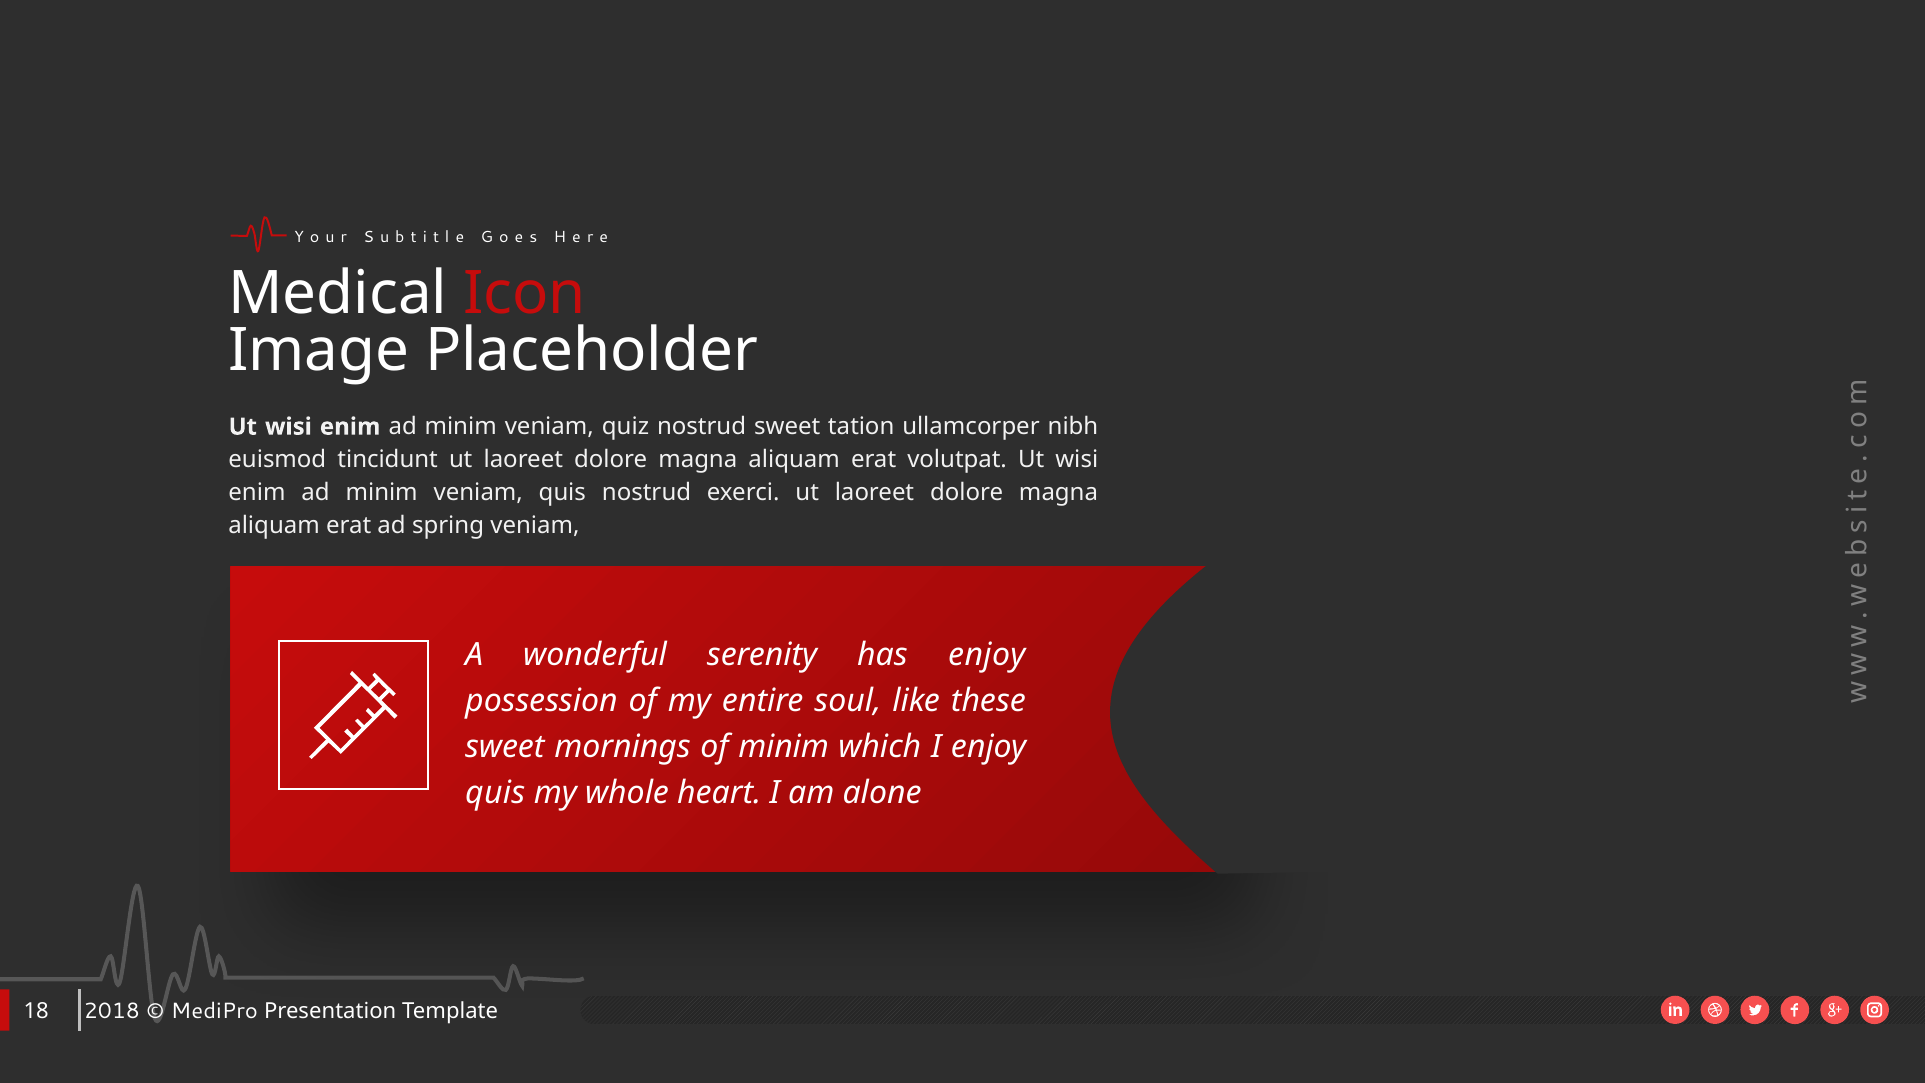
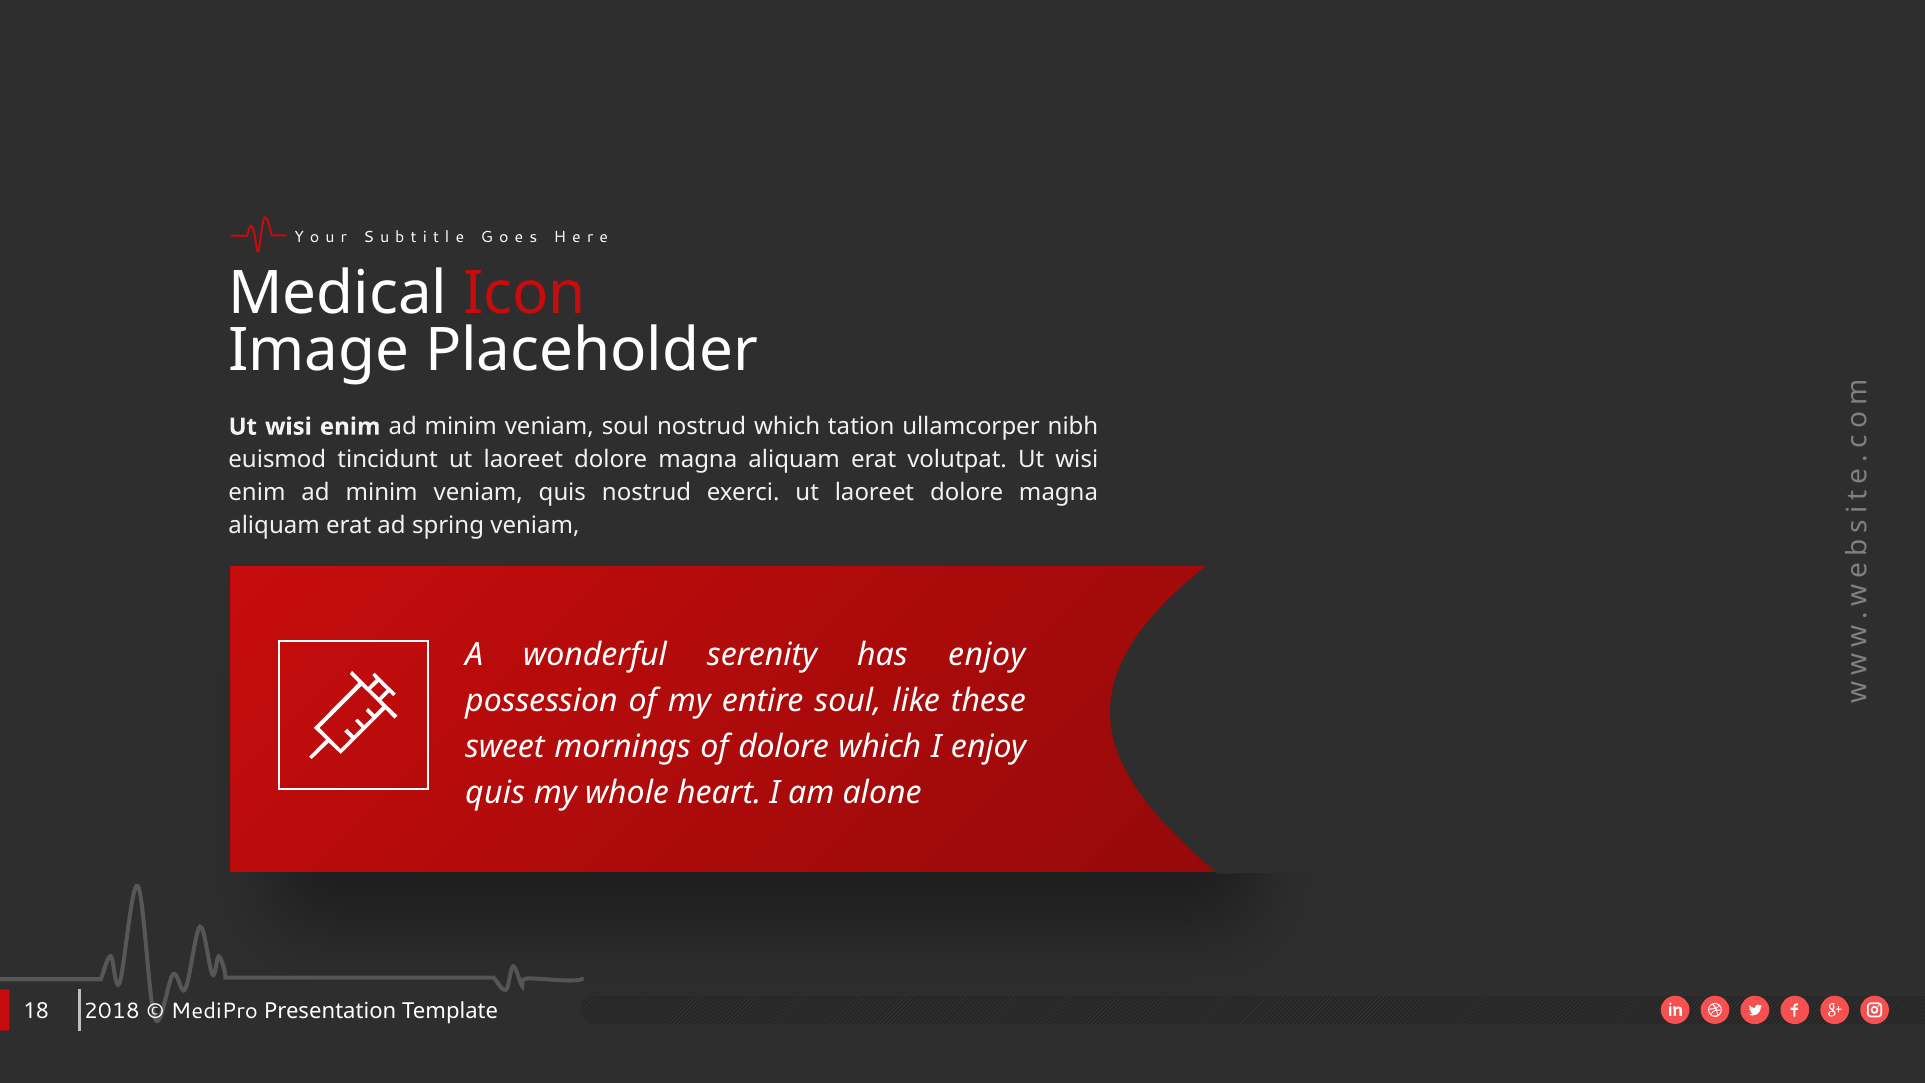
veniam quiz: quiz -> soul
nostrud sweet: sweet -> which
of minim: minim -> dolore
